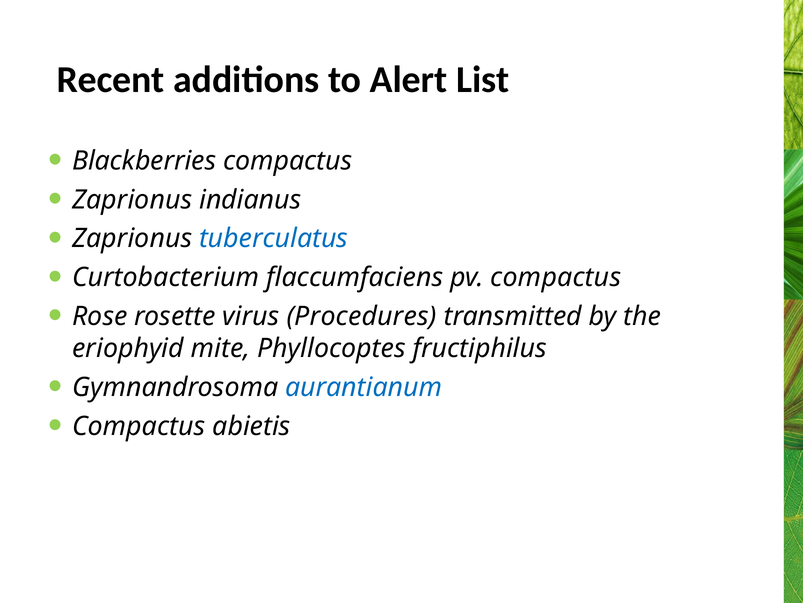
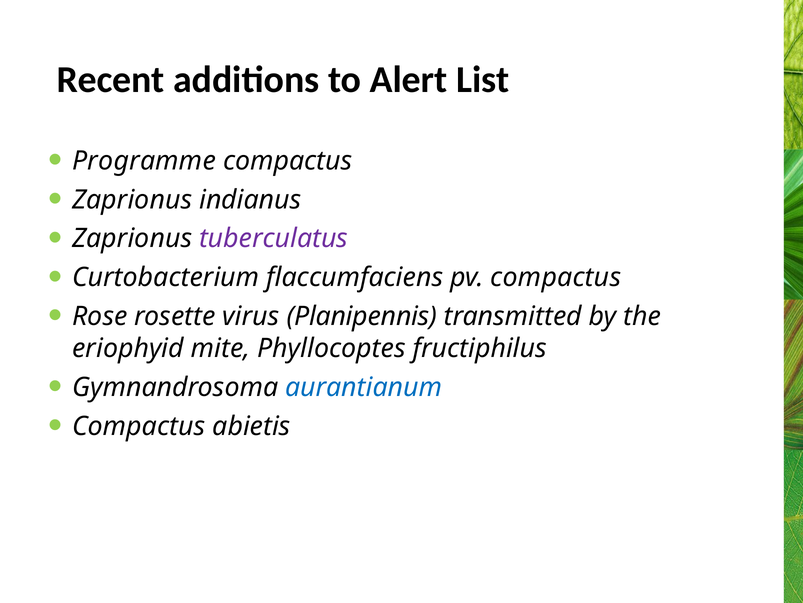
Blackberries: Blackberries -> Programme
tuberculatus colour: blue -> purple
Procedures: Procedures -> Planipennis
